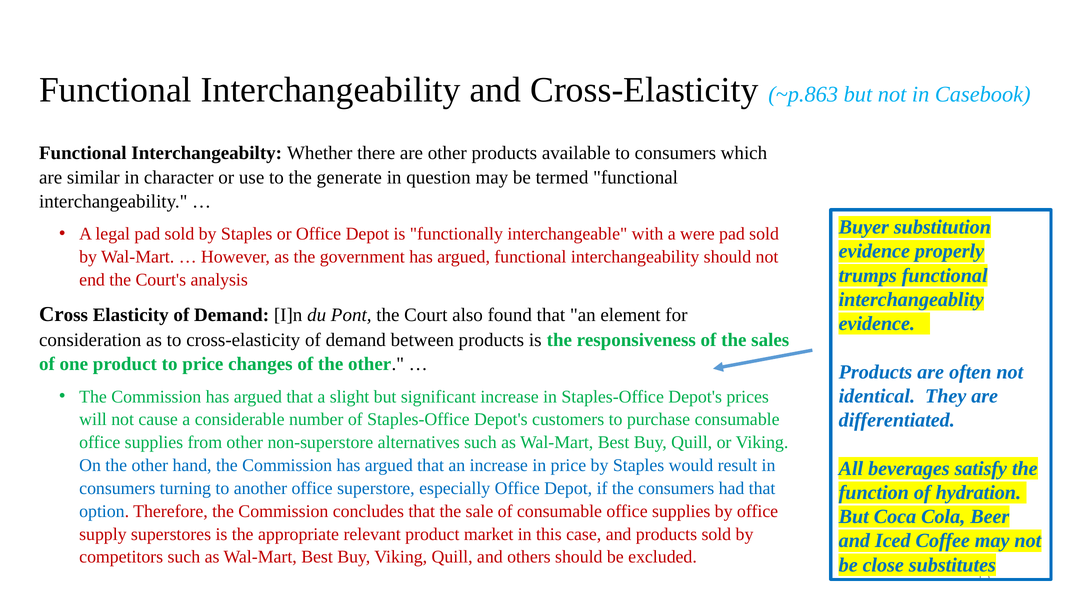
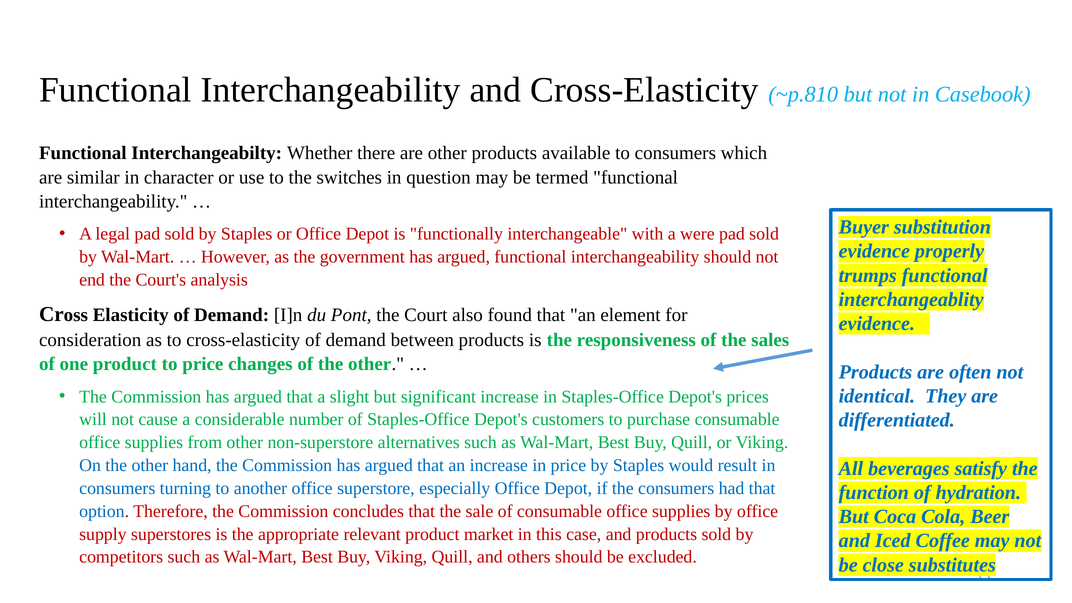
~p.863: ~p.863 -> ~p.810
generate: generate -> switches
